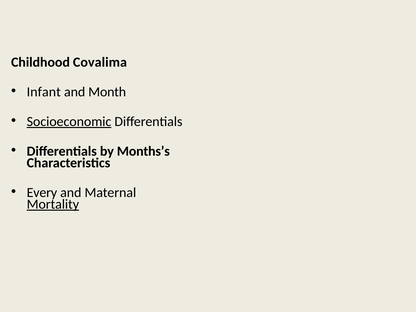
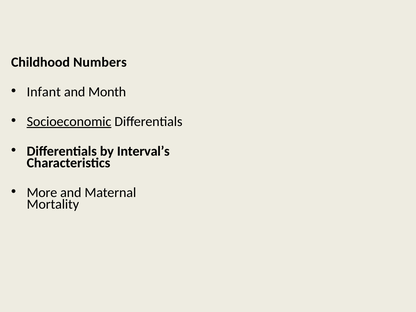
Covalima: Covalima -> Numbers
Months’s: Months’s -> Interval’s
Every: Every -> More
Mortality underline: present -> none
